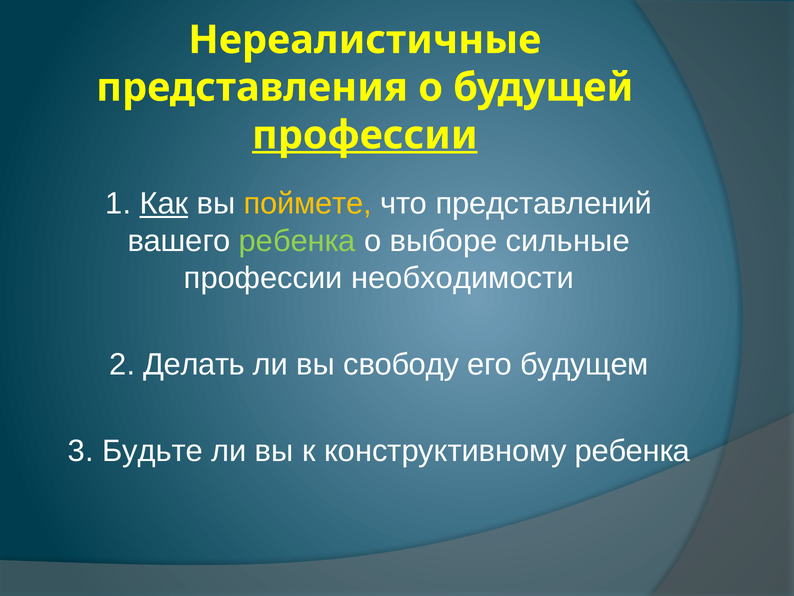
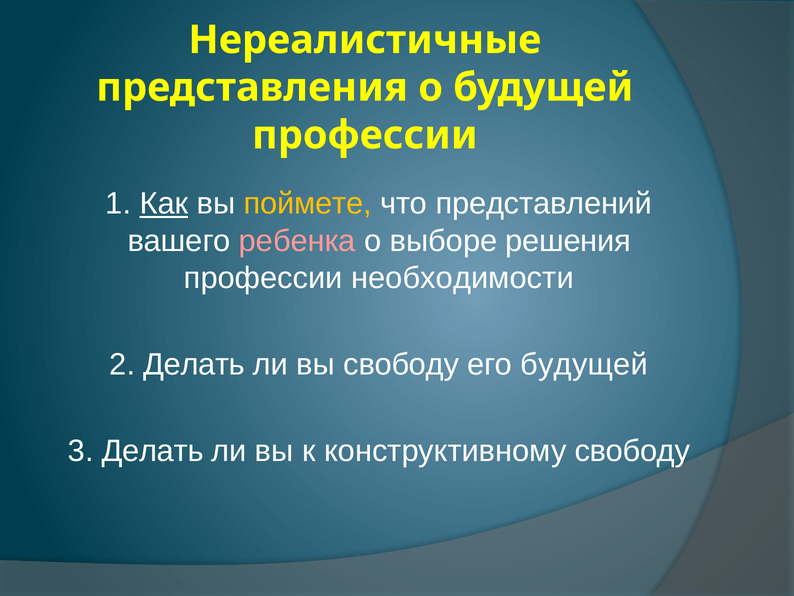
профессии at (365, 135) underline: present -> none
ребенка at (297, 241) colour: light green -> pink
сильные: сильные -> решения
его будущем: будущем -> будущей
3 Будьте: Будьте -> Делать
конструктивному ребенка: ребенка -> свободу
